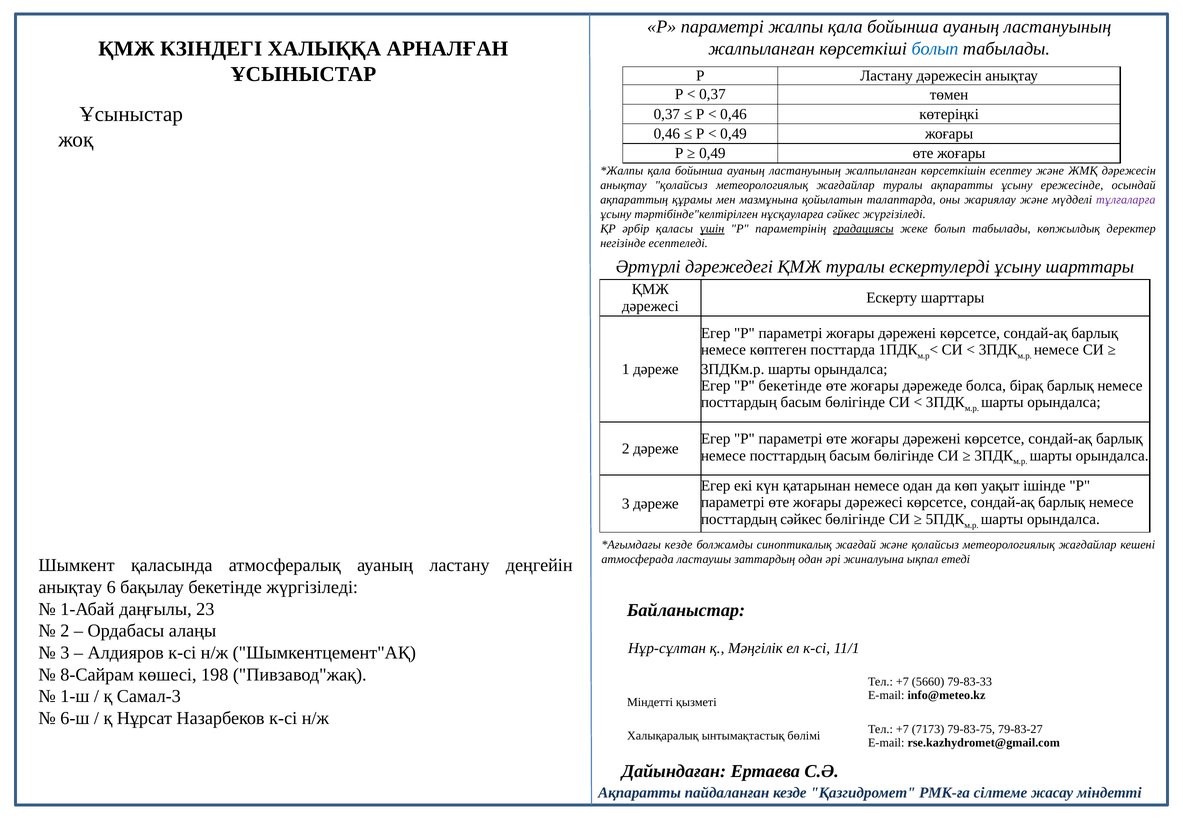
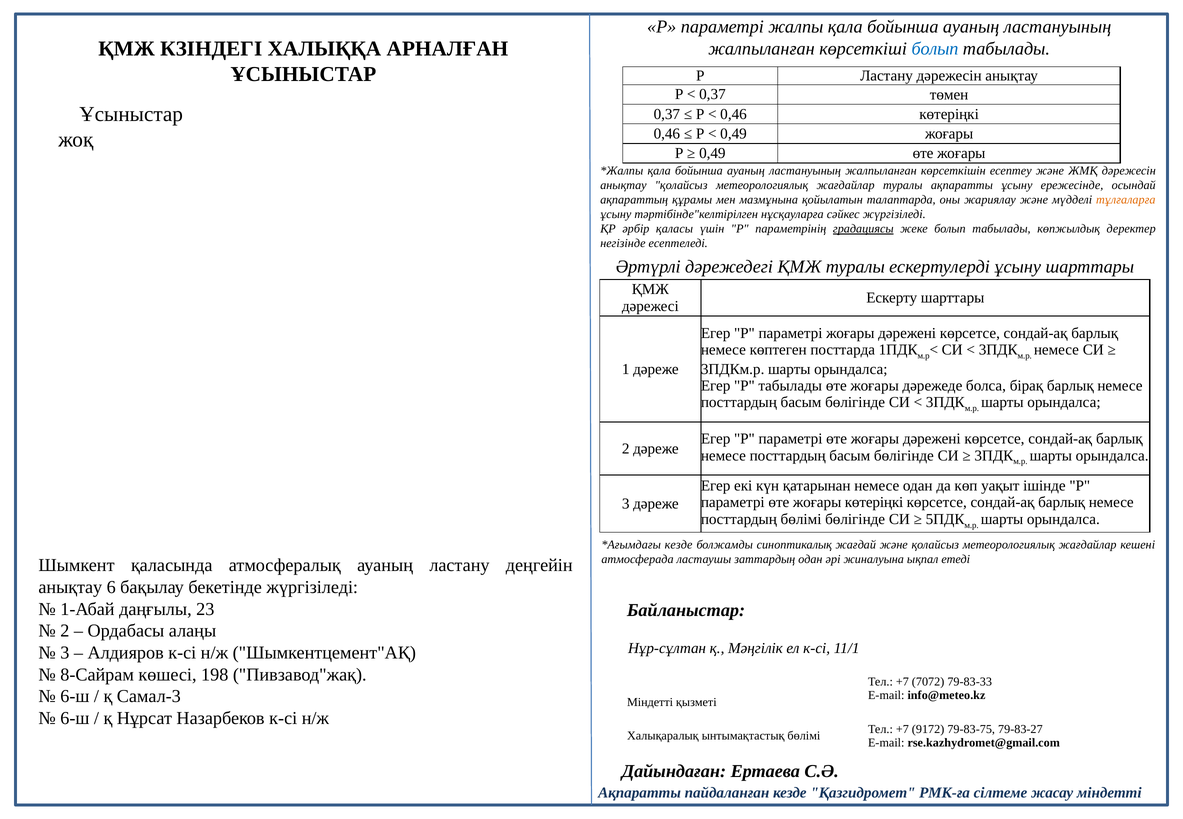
тұлғаларға colour: purple -> orange
үшін underline: present -> none
P бекетінде: бекетінде -> табылады
жоғары дәрежесі: дәрежесі -> көтеріңкі
посттардың сәйкес: сәйкес -> бөлімі
5660: 5660 -> 7072
1-ш at (75, 696): 1-ш -> 6-ш
7173: 7173 -> 9172
